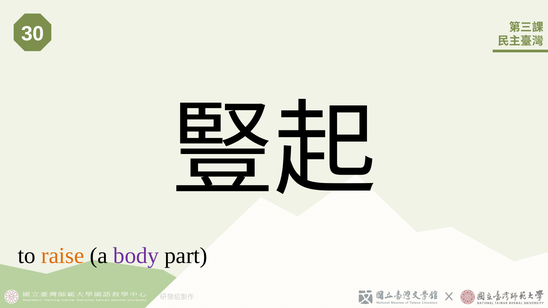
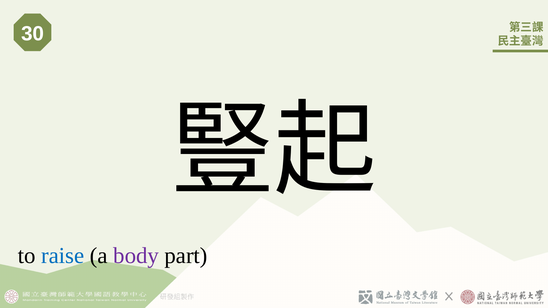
raise colour: orange -> blue
